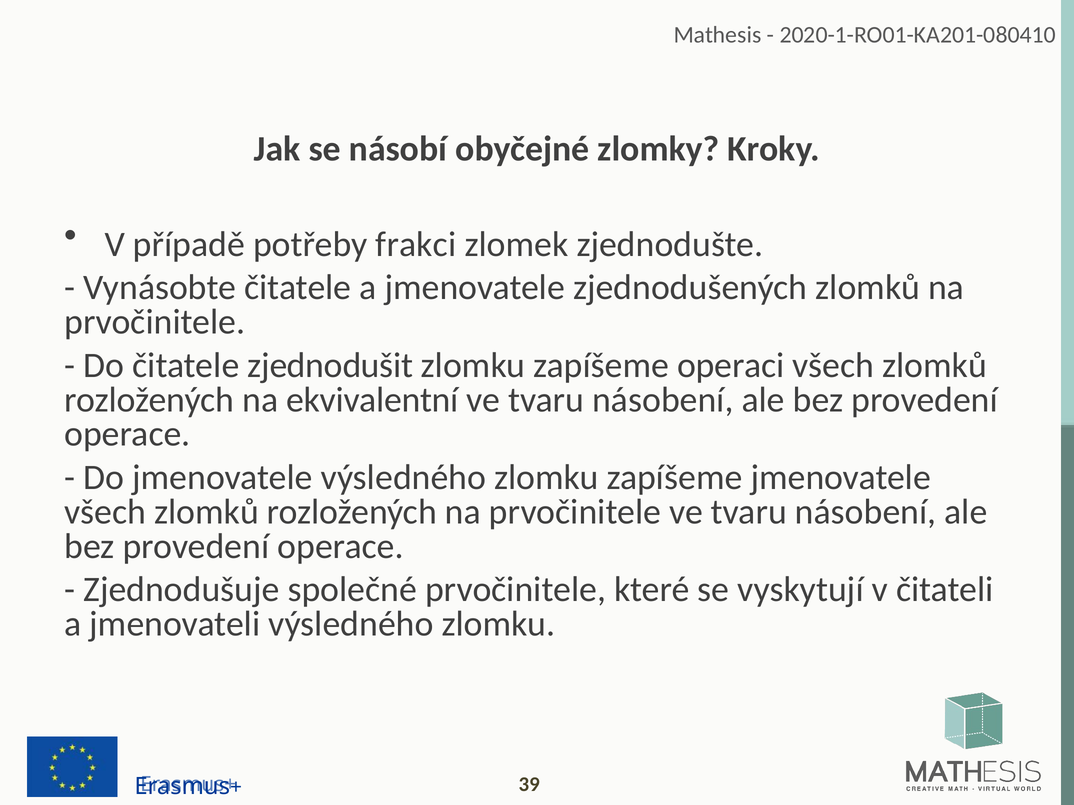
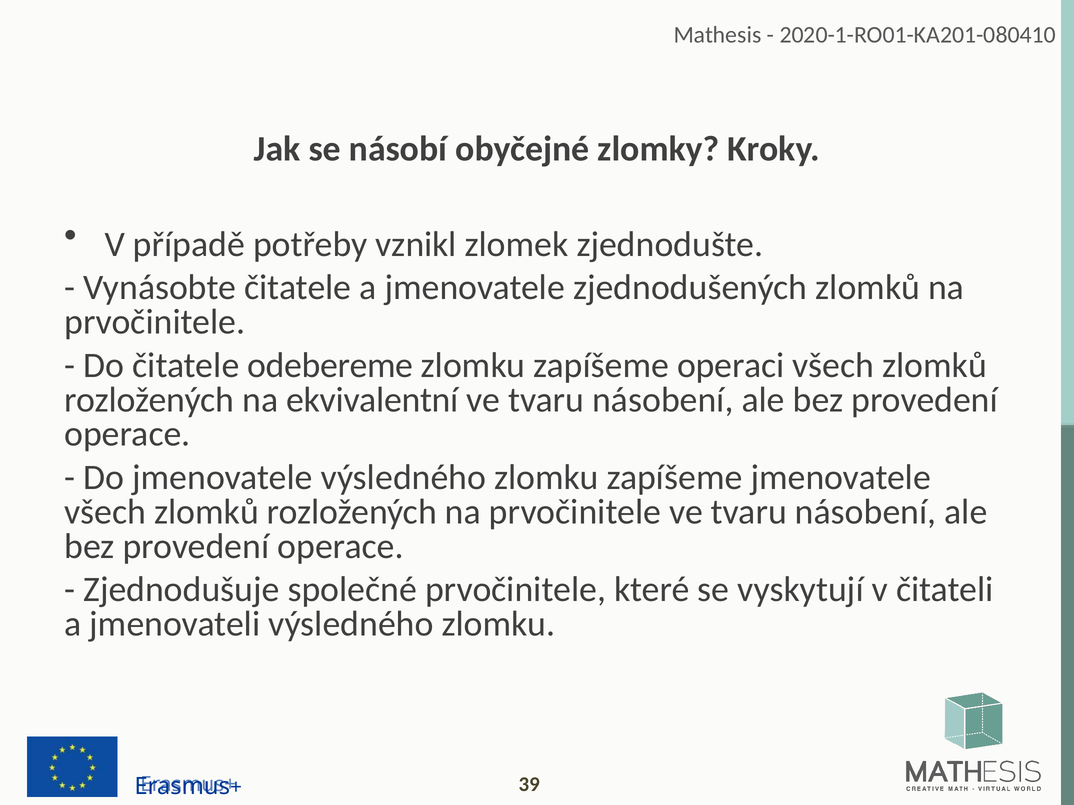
frakci: frakci -> vznikl
zjednodušit: zjednodušit -> odebereme
